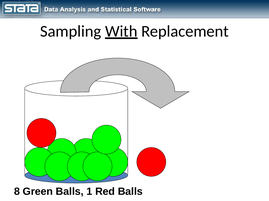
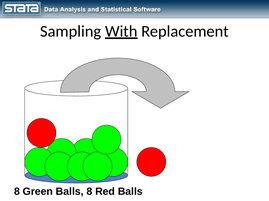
Balls 1: 1 -> 8
